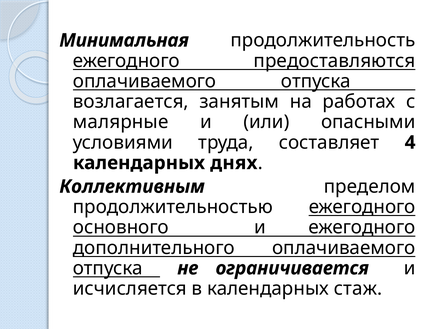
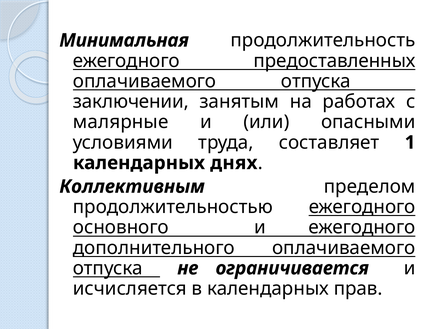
предоставляются: предоставляются -> предоставленных
возлагается: возлагается -> заключении
4: 4 -> 1
стаж: стаж -> прав
